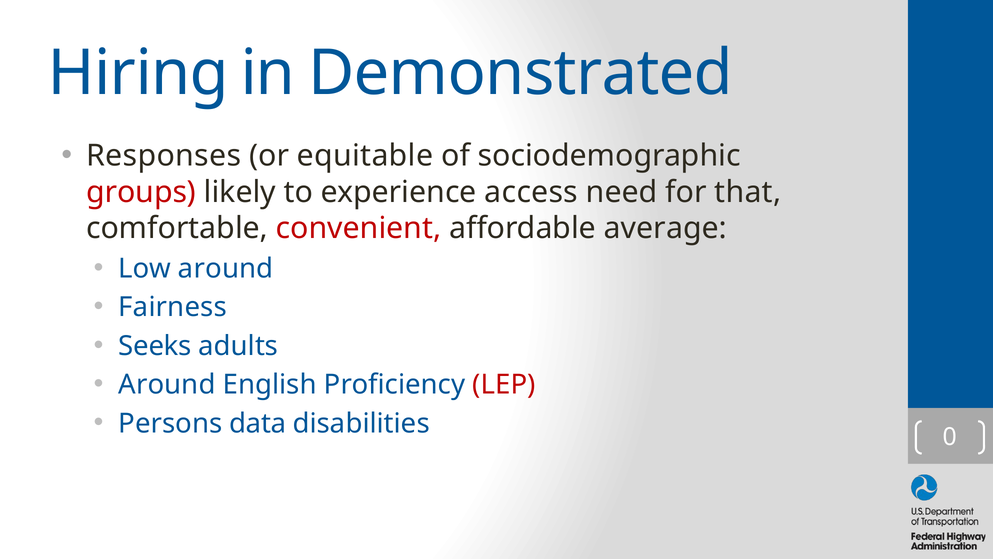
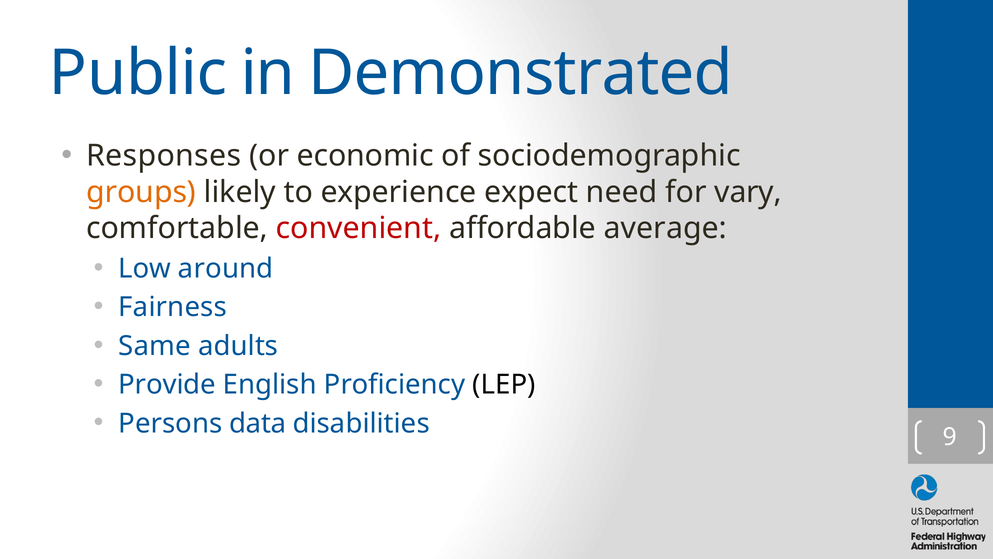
Hiring: Hiring -> Public
equitable: equitable -> economic
groups colour: red -> orange
access: access -> expect
that: that -> vary
Seeks: Seeks -> Same
Around at (167, 384): Around -> Provide
LEP colour: red -> black
0: 0 -> 9
